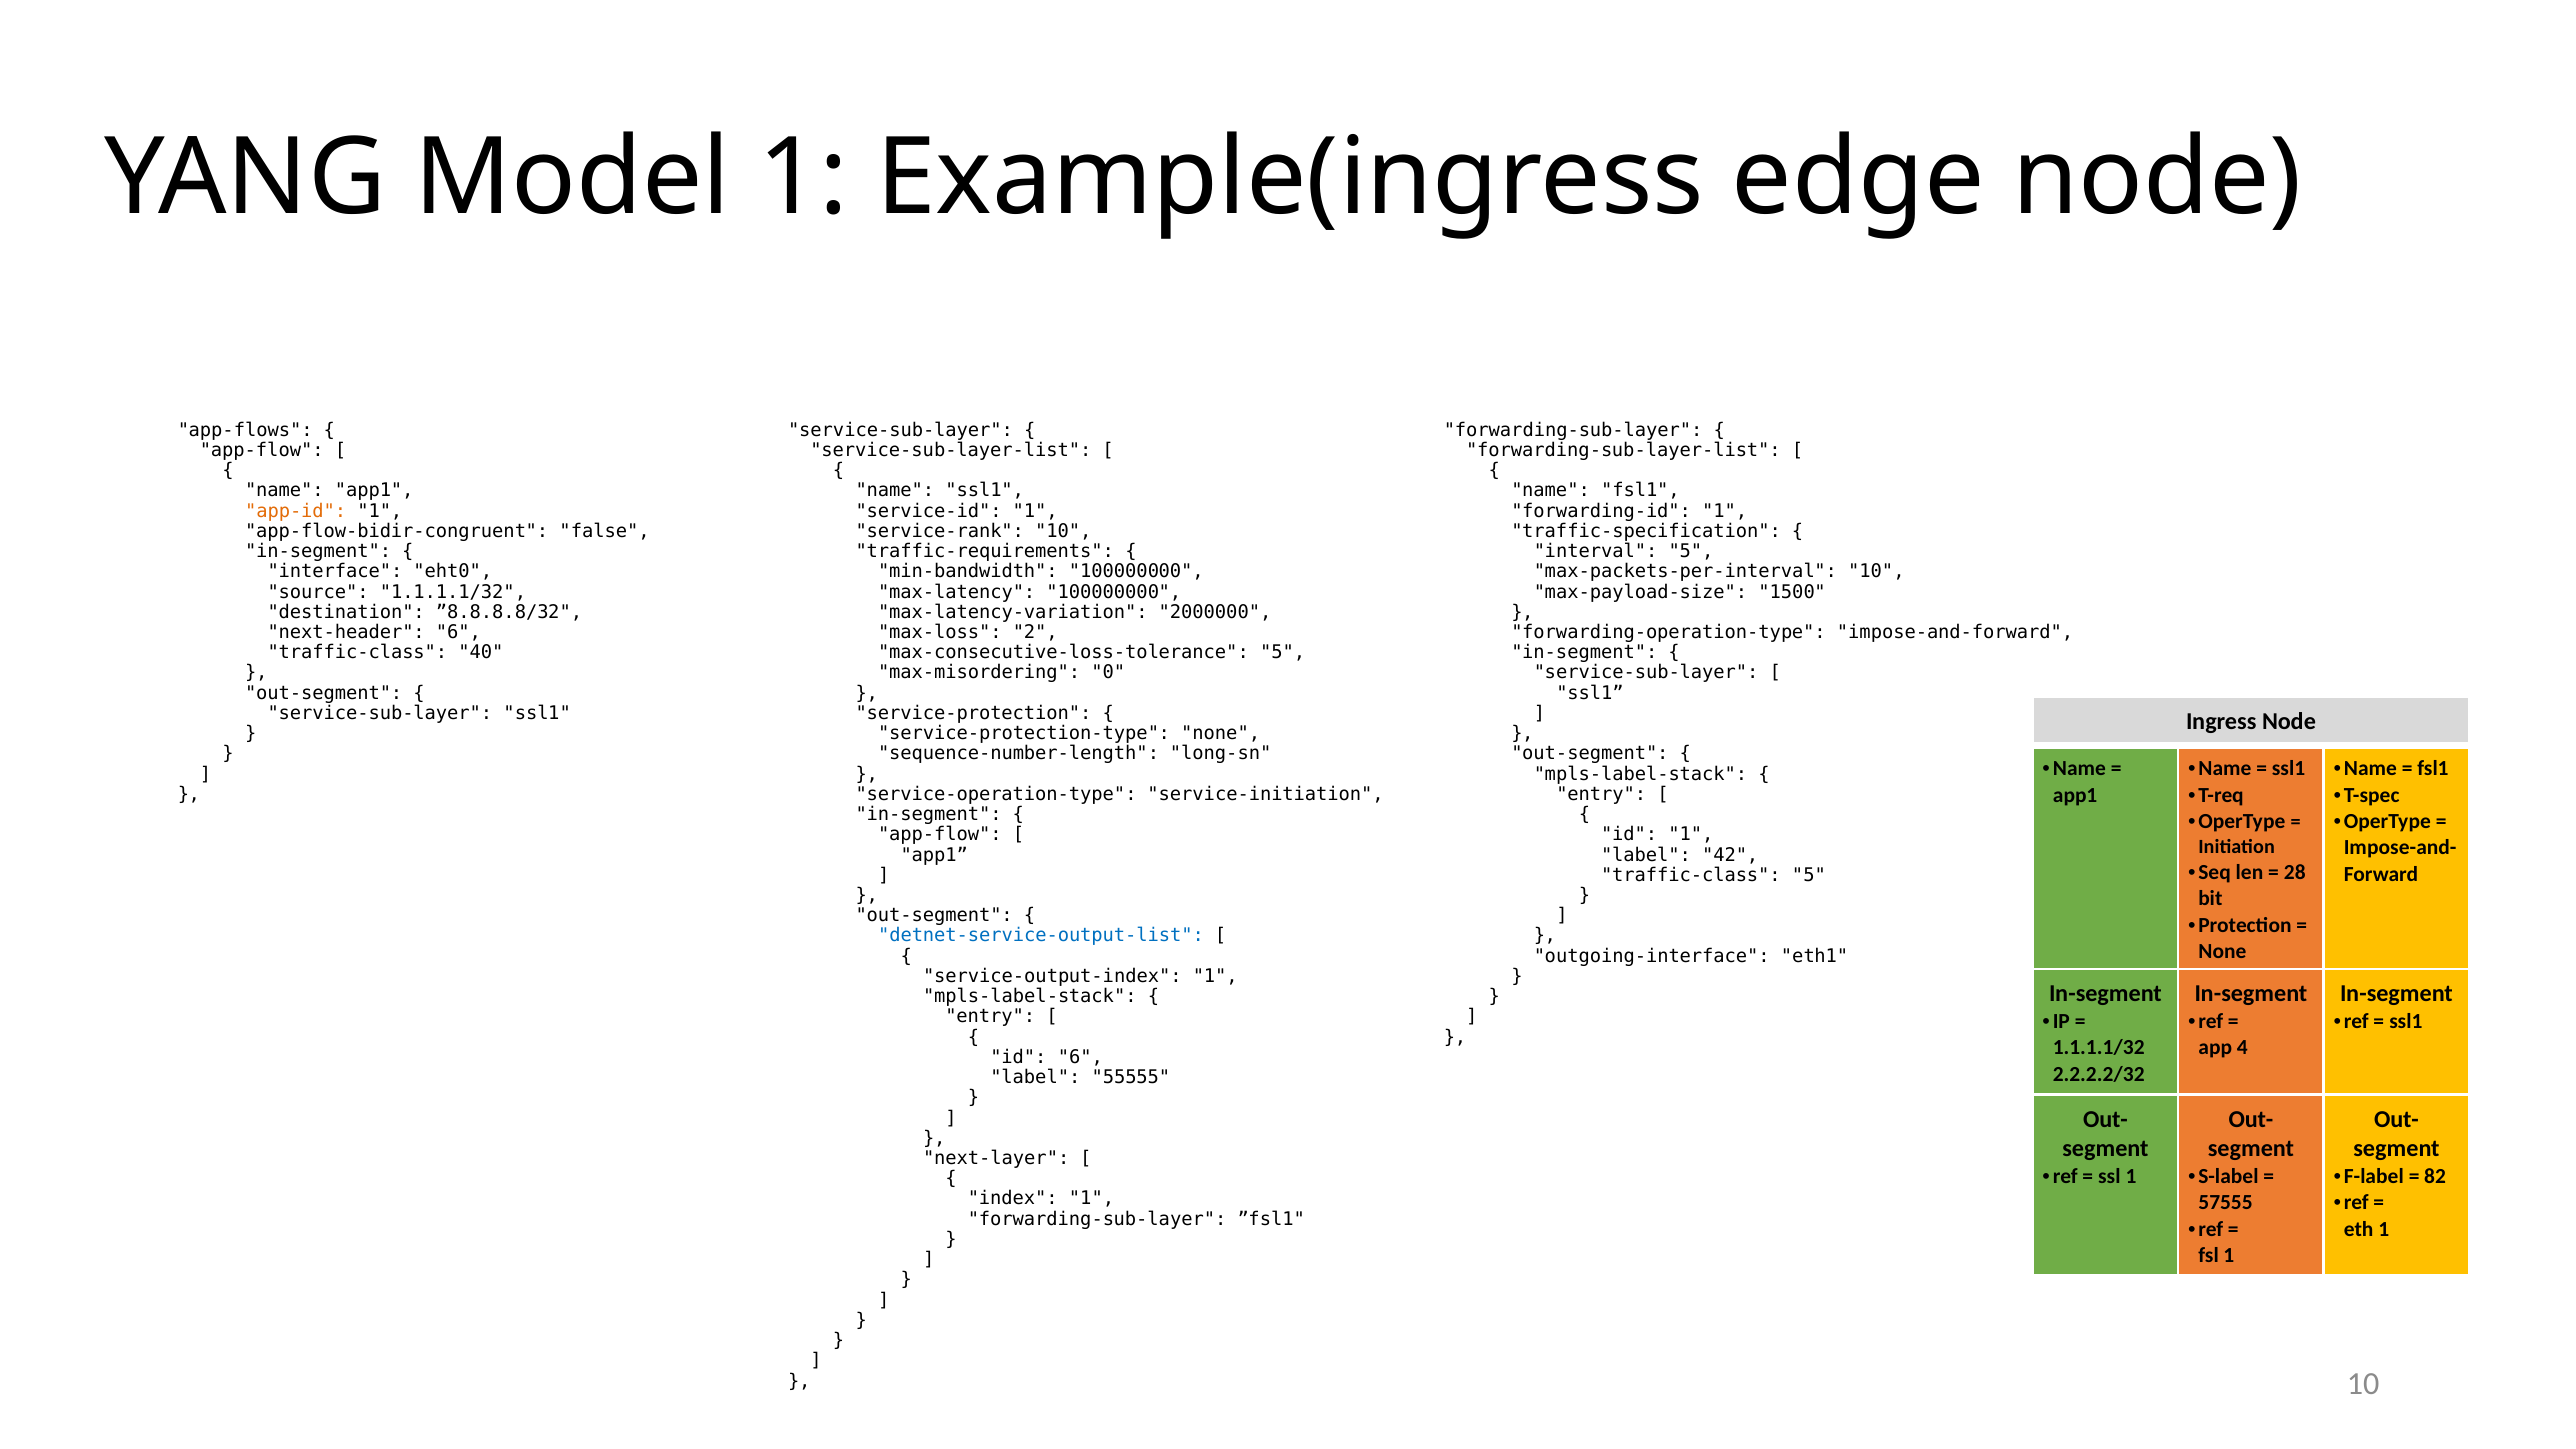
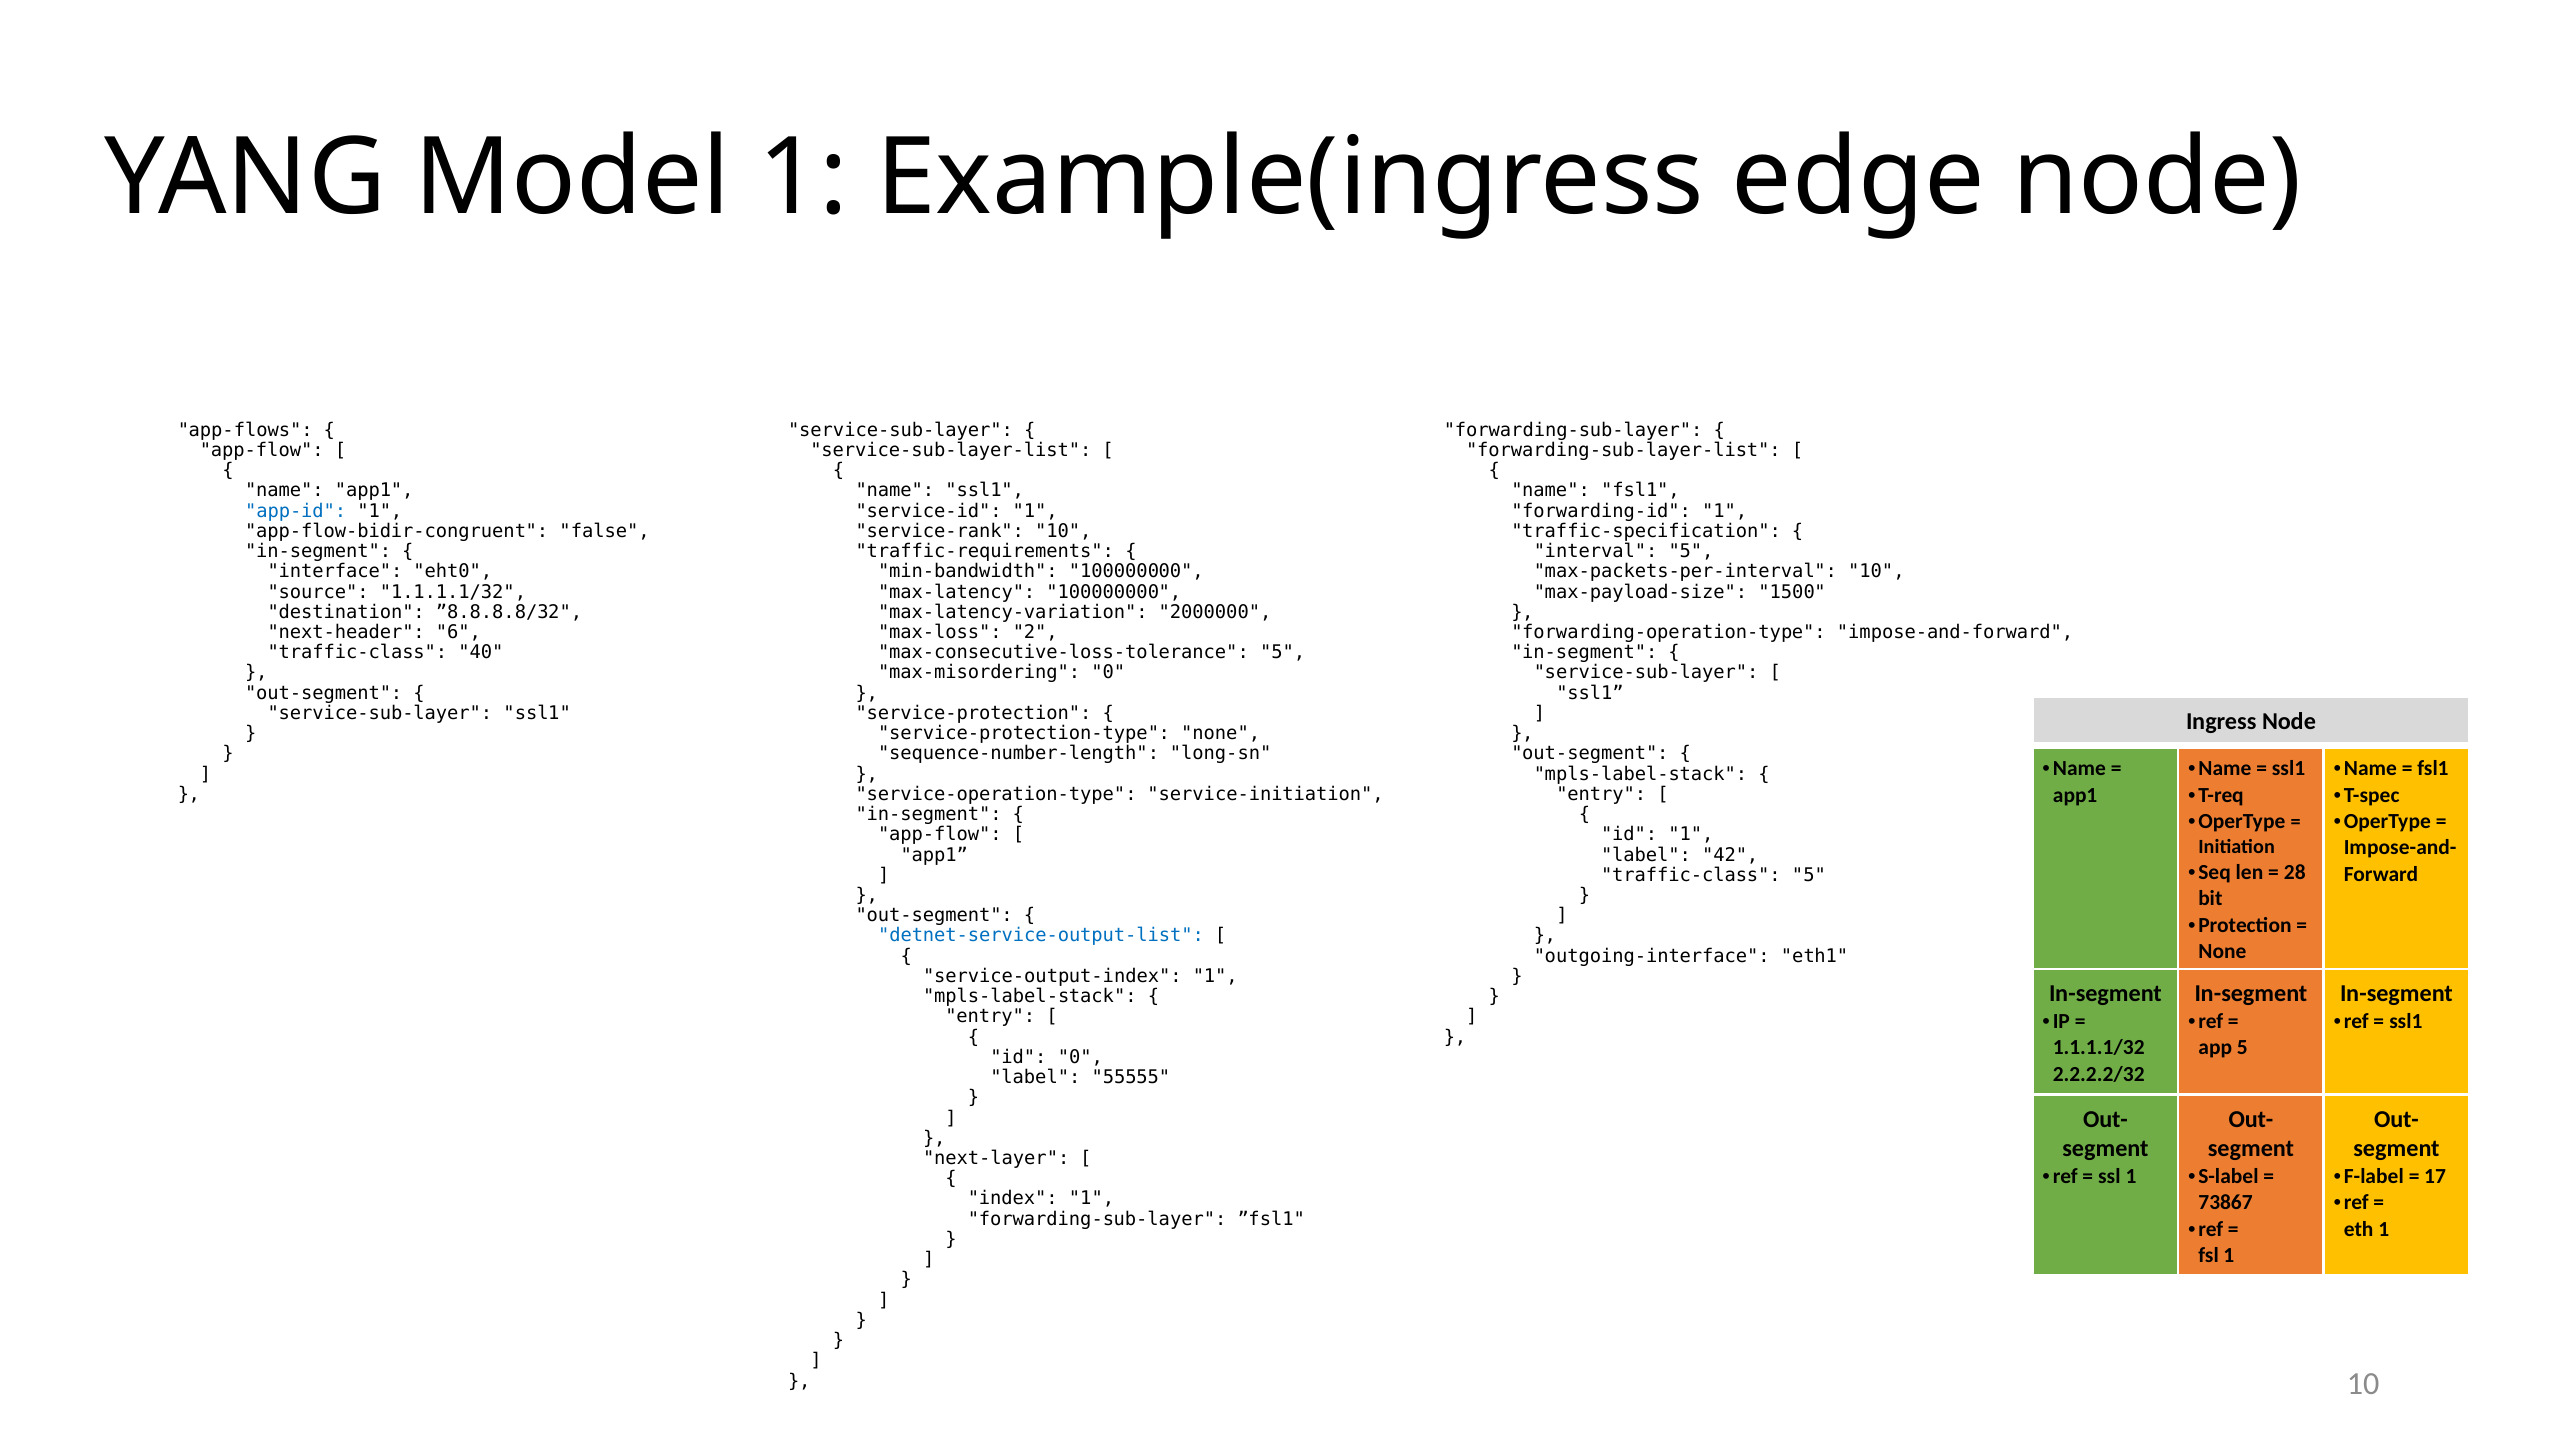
app-id colour: orange -> blue
app 4: 4 -> 5
id 6: 6 -> 0
82: 82 -> 17
57555: 57555 -> 73867
